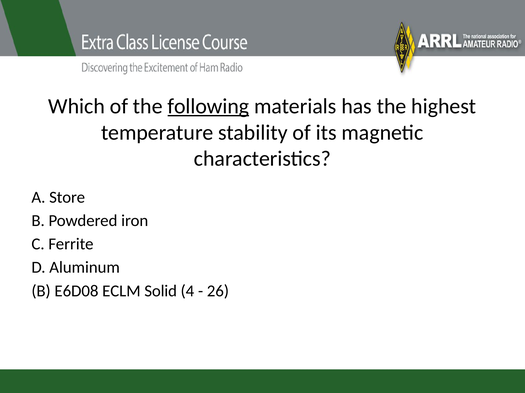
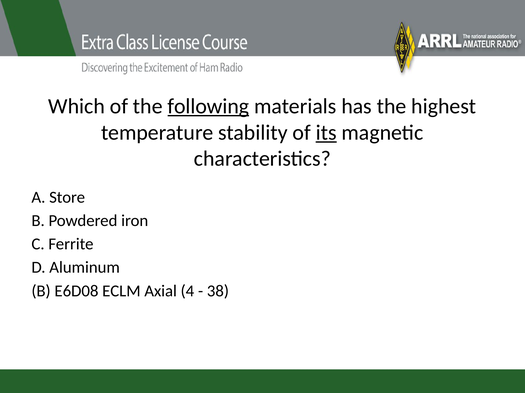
its underline: none -> present
Solid: Solid -> Axial
26: 26 -> 38
